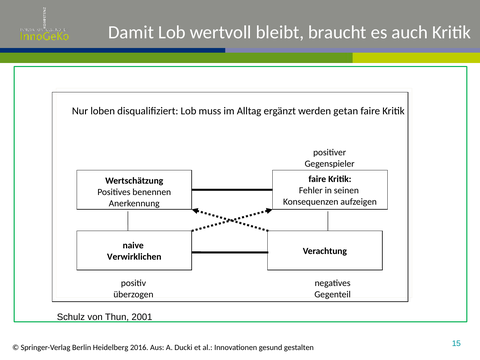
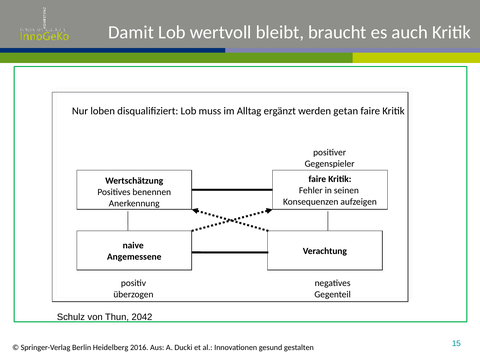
Verwirklichen: Verwirklichen -> Angemessene
2001: 2001 -> 2042
